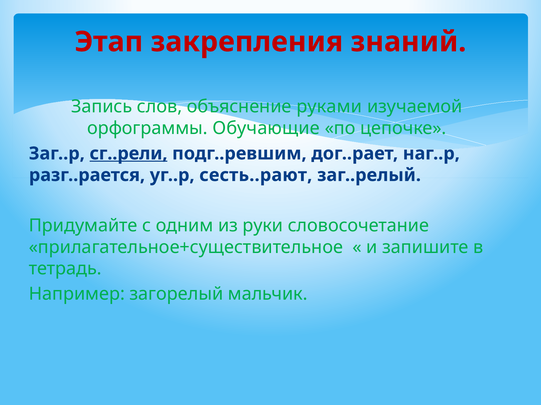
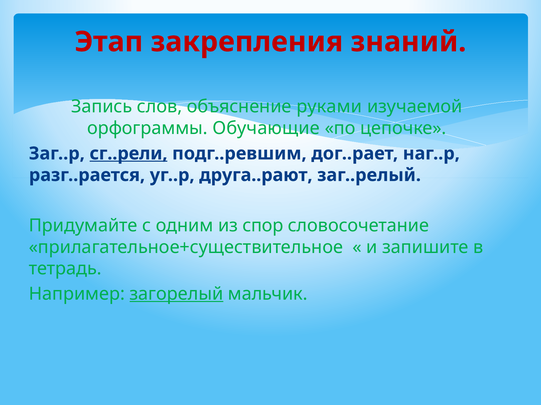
сесть..рают: сесть..рают -> друга..рают
руки: руки -> спор
загорелый underline: none -> present
